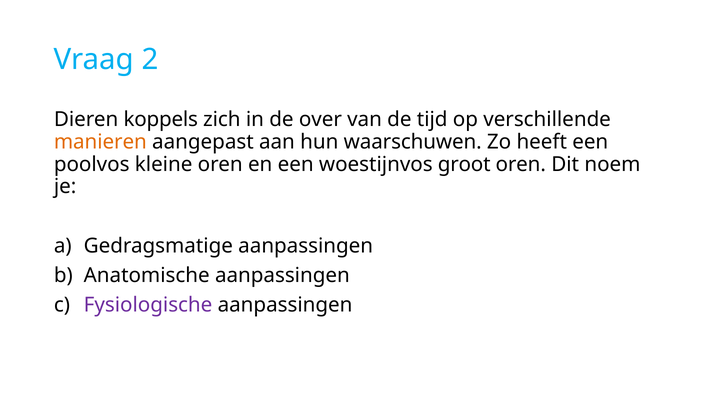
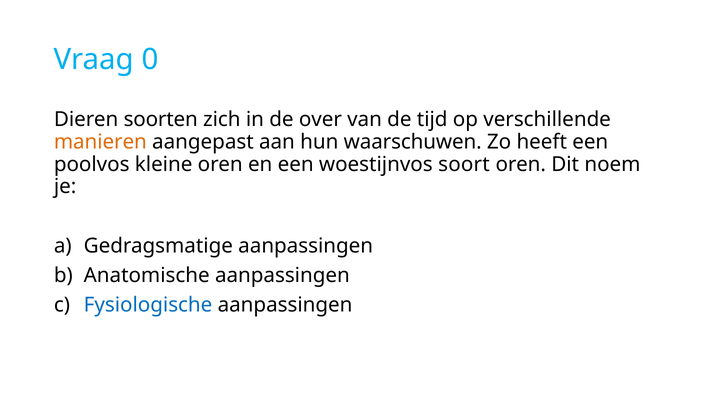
2: 2 -> 0
koppels: koppels -> soorten
groot: groot -> soort
Fysiologische colour: purple -> blue
